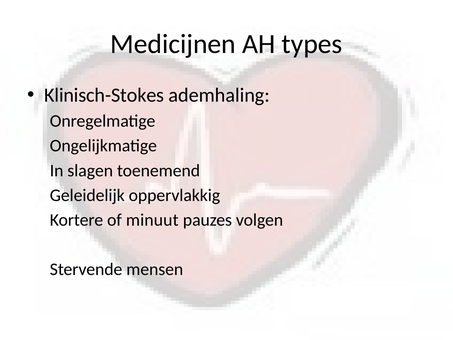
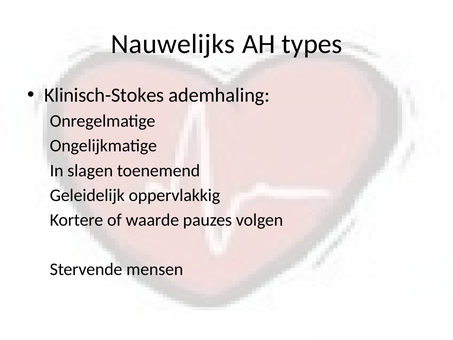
Medicijnen: Medicijnen -> Nauwelijks
minuut: minuut -> waarde
